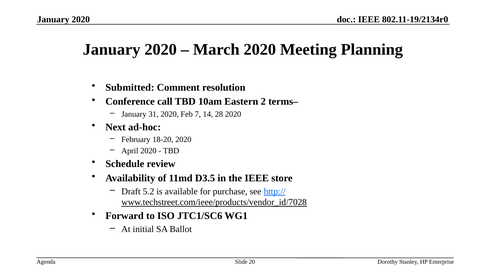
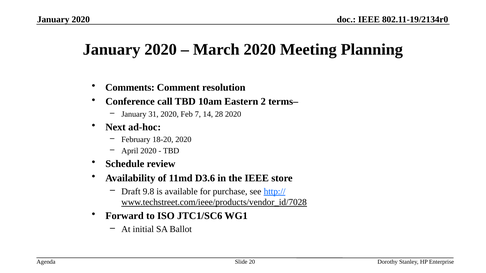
Submitted: Submitted -> Comments
D3.5: D3.5 -> D3.6
5.2: 5.2 -> 9.8
